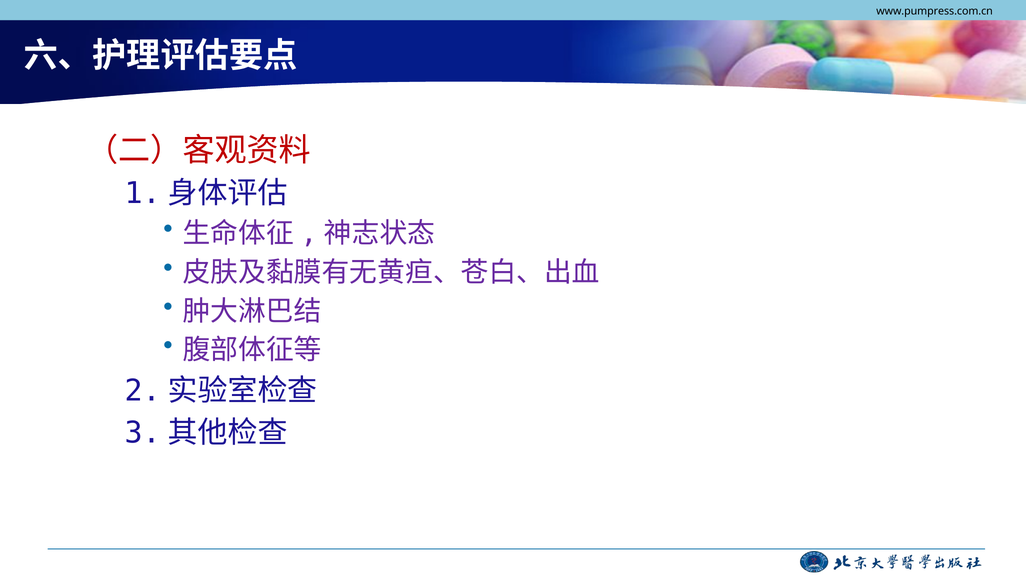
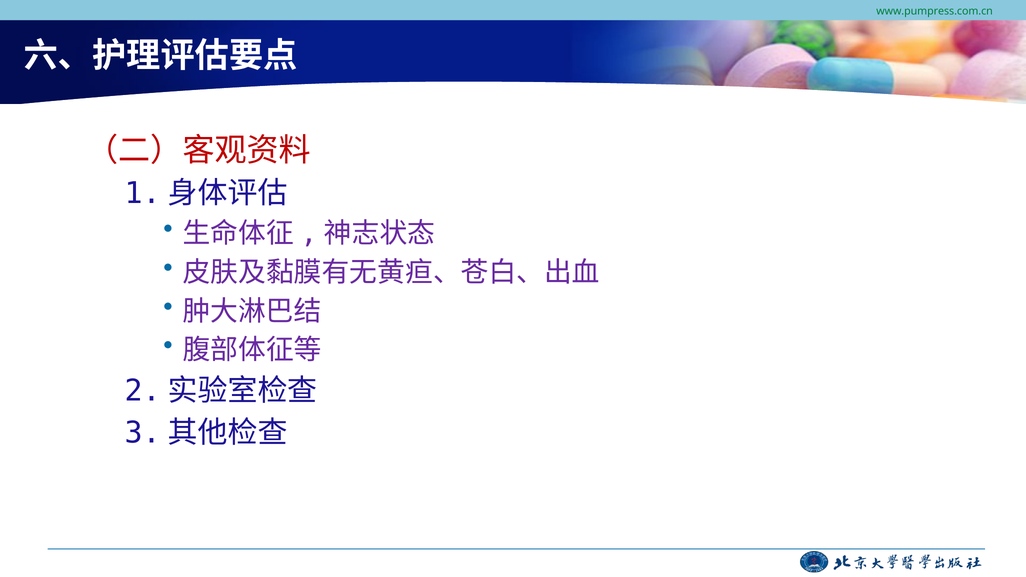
www.pumpress.com.cn colour: black -> green
